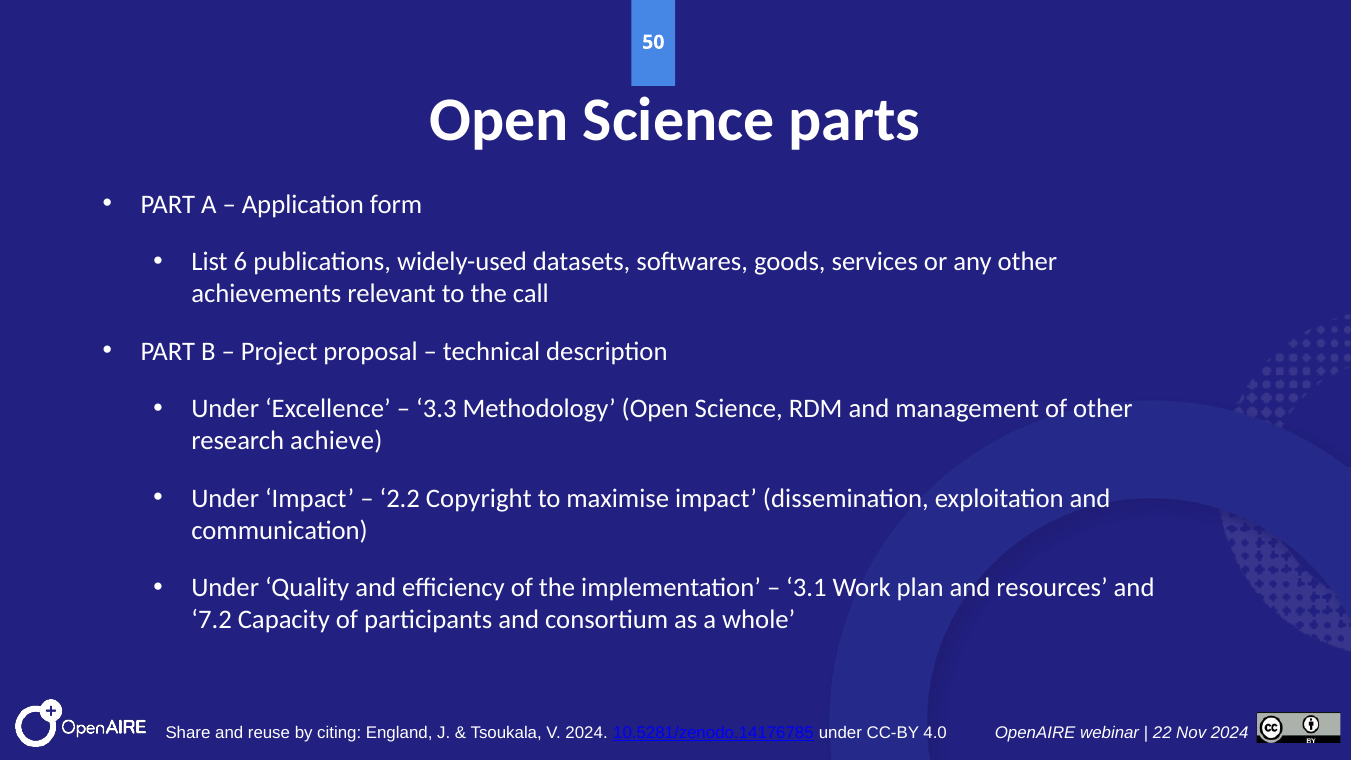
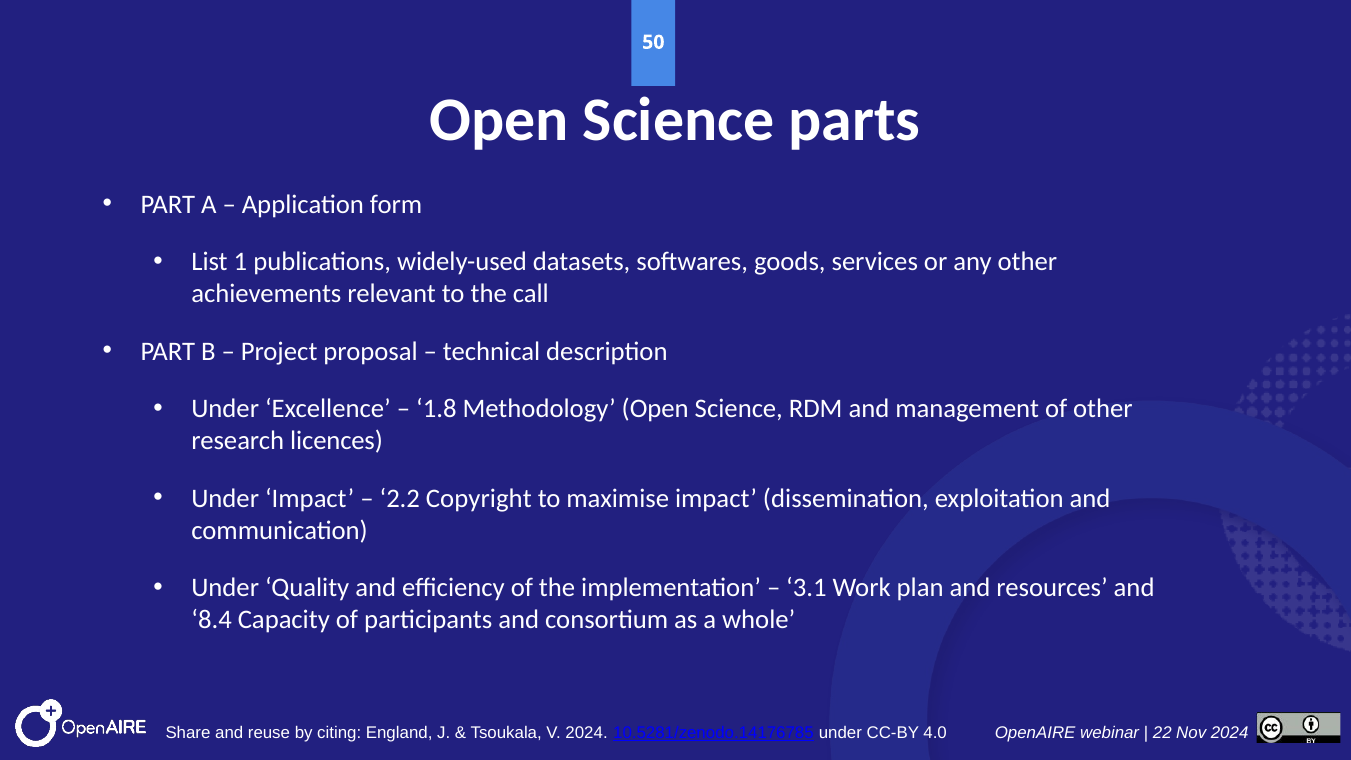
6: 6 -> 1
3.3: 3.3 -> 1.8
achieve: achieve -> licences
7.2: 7.2 -> 8.4
